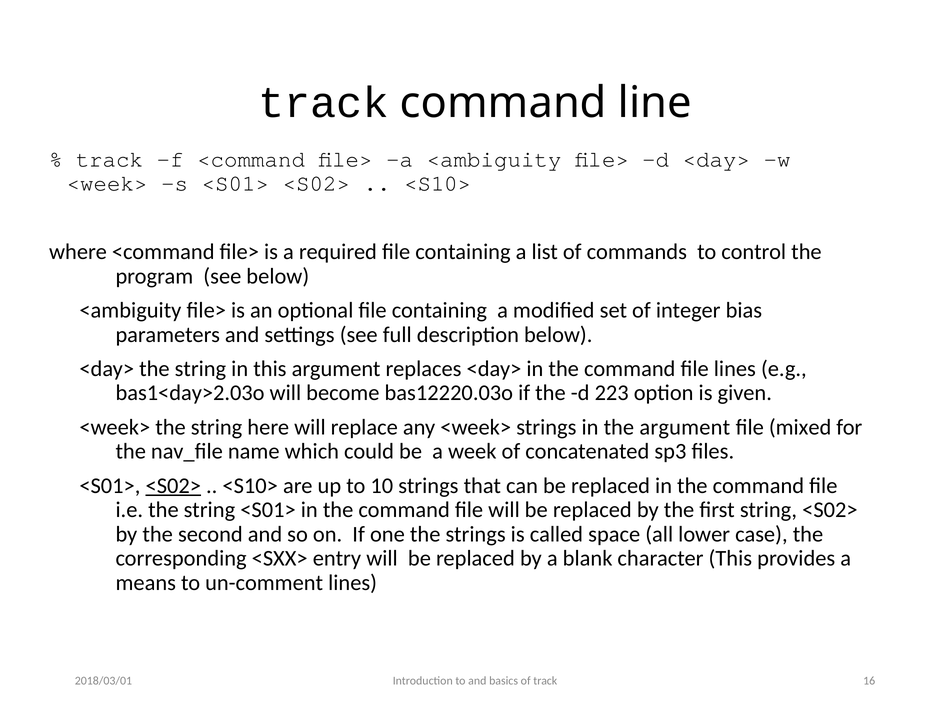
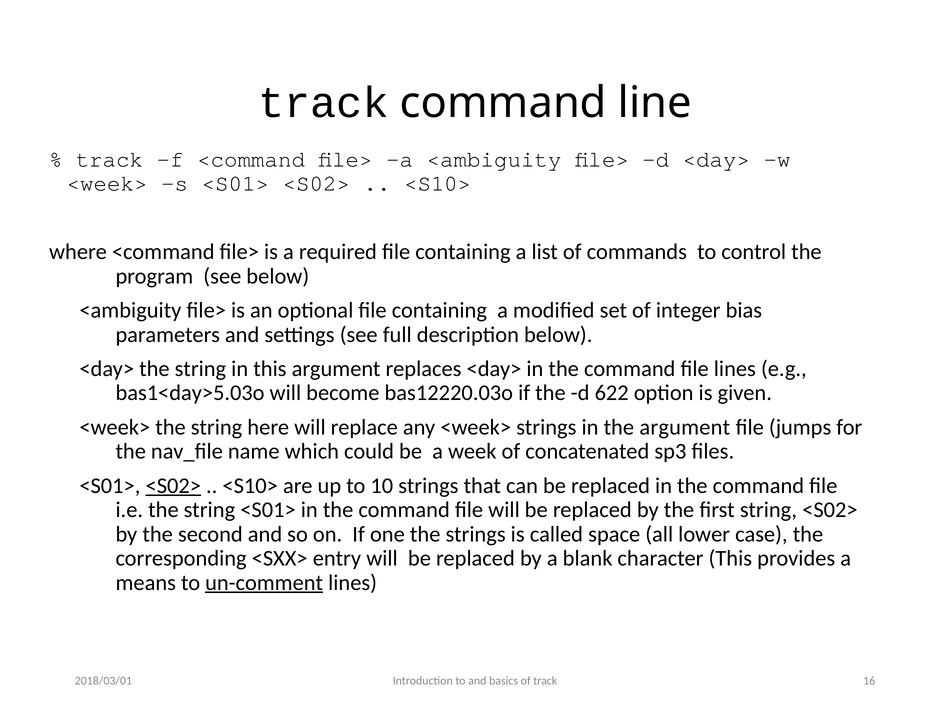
bas1<day>2.03o: bas1<day>2.03o -> bas1<day>5.03o
223: 223 -> 622
mixed: mixed -> jumps
un-comment underline: none -> present
